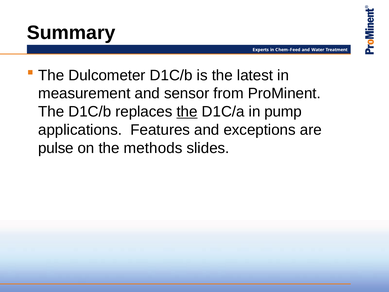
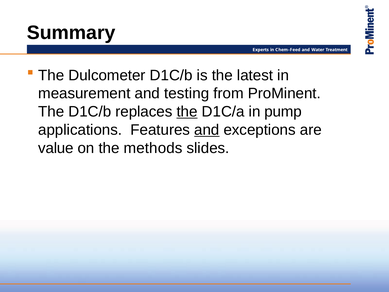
sensor: sensor -> testing
and at (207, 130) underline: none -> present
pulse: pulse -> value
